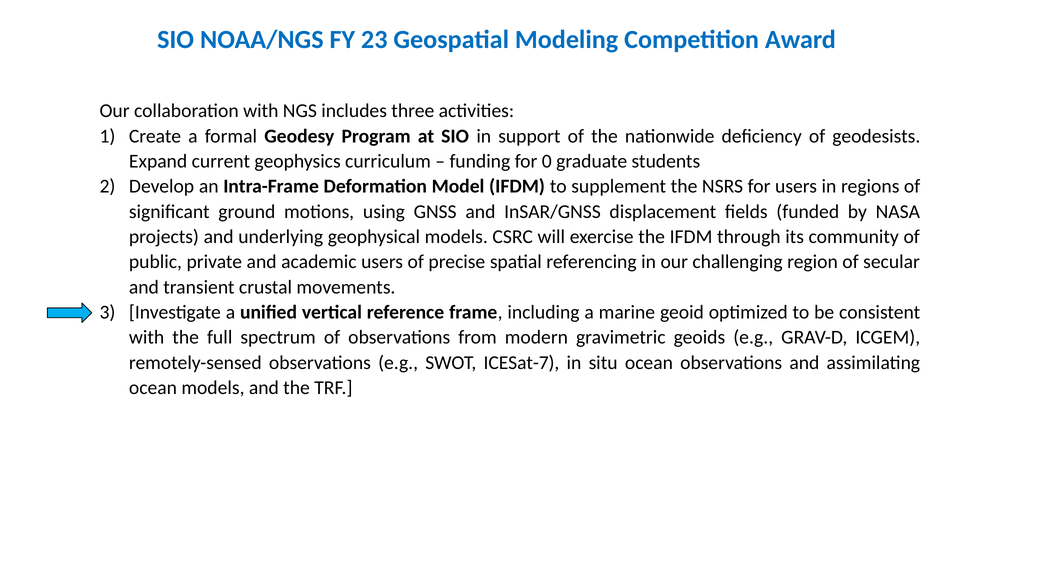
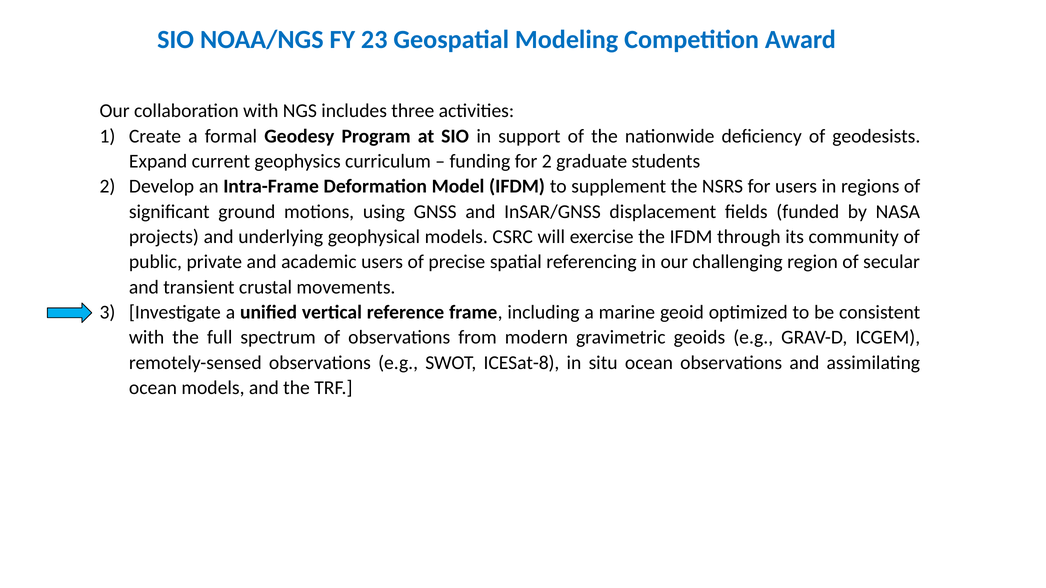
for 0: 0 -> 2
ICESat-7: ICESat-7 -> ICESat-8
